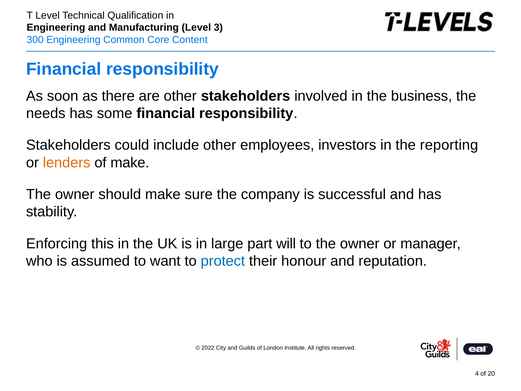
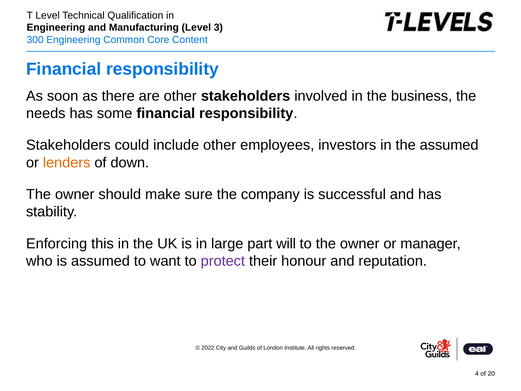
the reporting: reporting -> assumed
of make: make -> down
protect colour: blue -> purple
